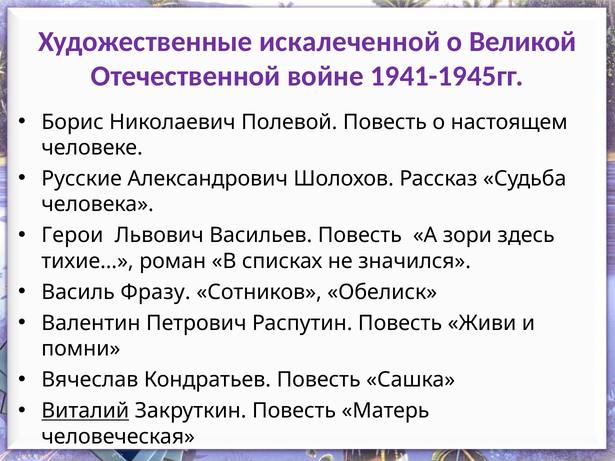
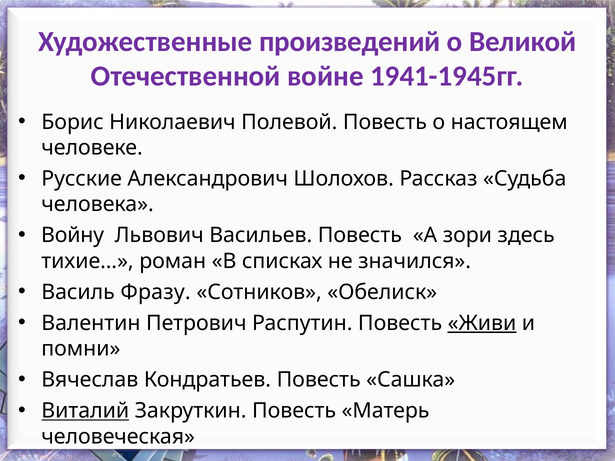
искалеченной: искалеченной -> произведений
Герои: Герои -> Войну
Живи underline: none -> present
